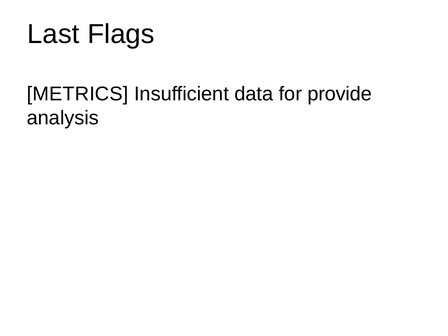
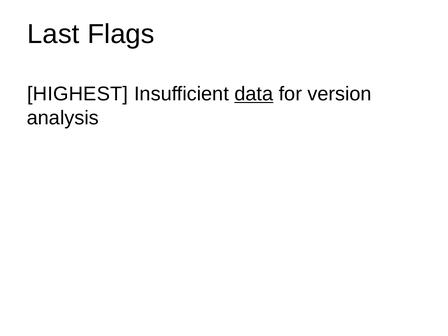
METRICS: METRICS -> HIGHEST
data underline: none -> present
provide: provide -> version
